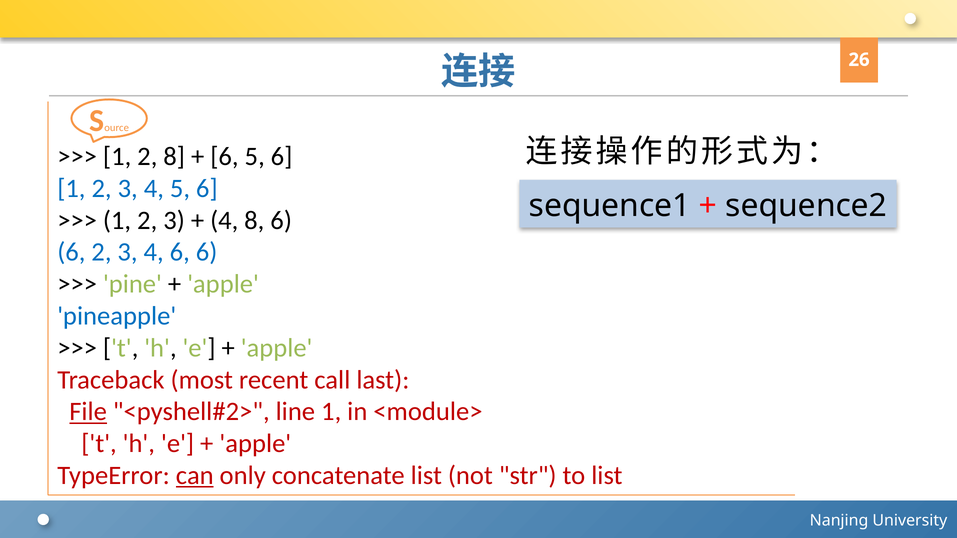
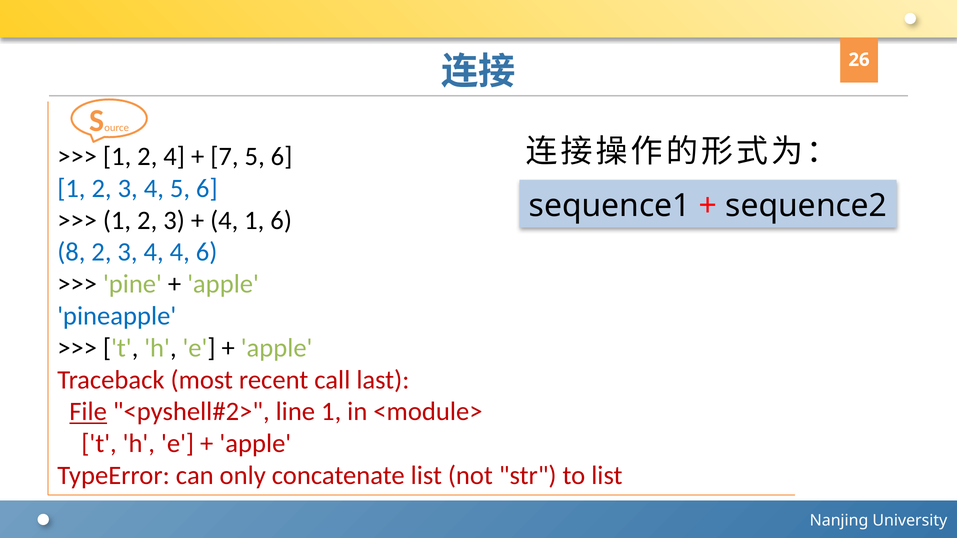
2 8: 8 -> 4
6 at (224, 157): 6 -> 7
4 8: 8 -> 1
6 at (71, 252): 6 -> 8
4 6: 6 -> 4
can underline: present -> none
